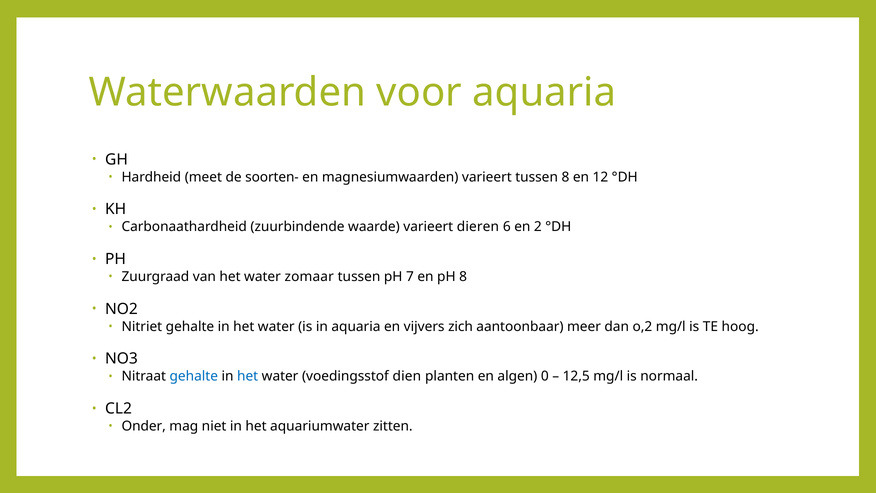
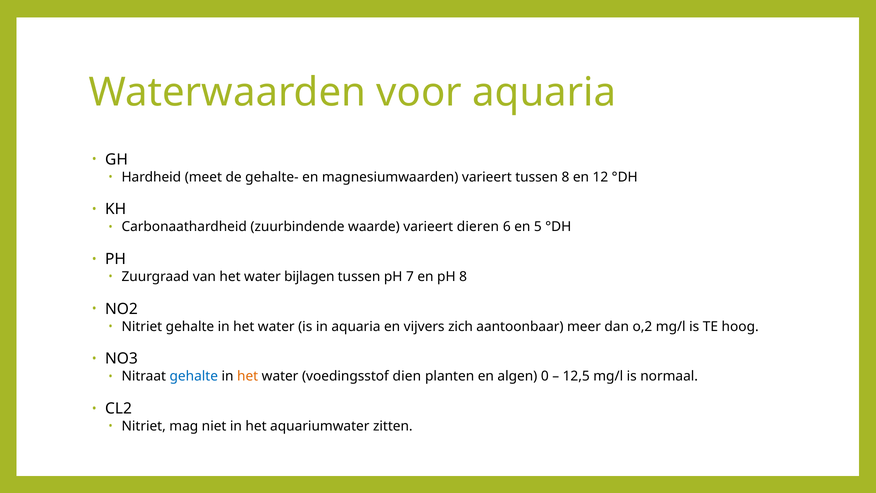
soorten-: soorten- -> gehalte-
2: 2 -> 5
zomaar: zomaar -> bijlagen
het at (248, 376) colour: blue -> orange
Onder at (144, 426): Onder -> Nitriet
